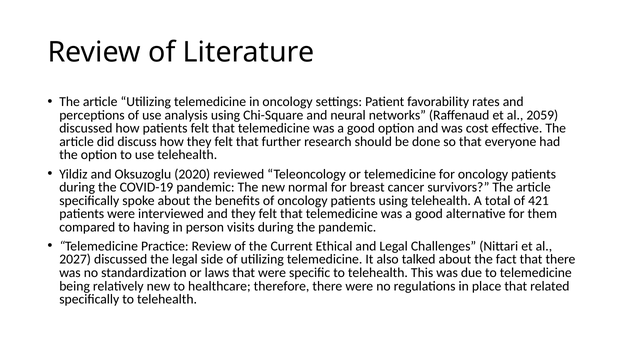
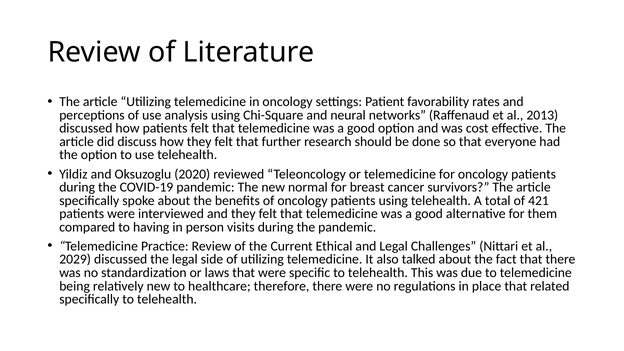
2059: 2059 -> 2013
2027: 2027 -> 2029
